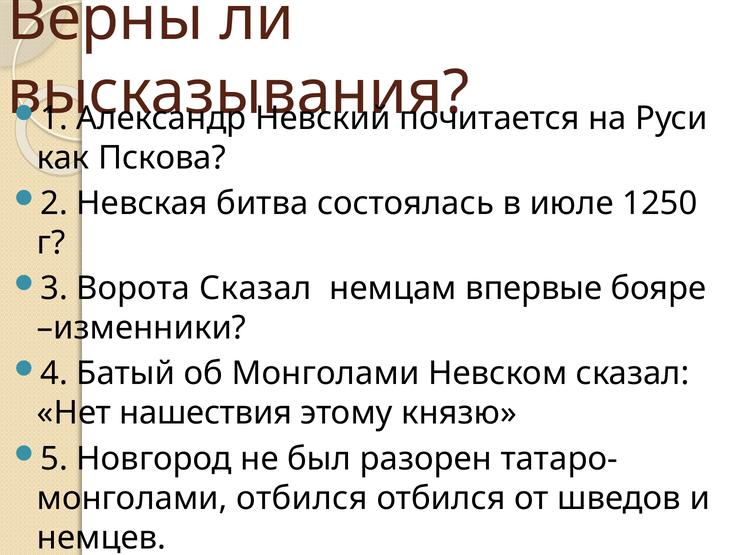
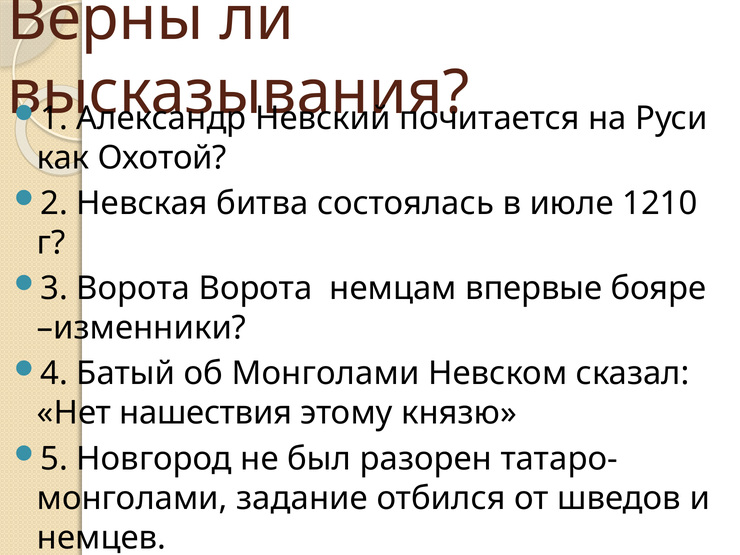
Пскова: Пскова -> Охотой
1250: 1250 -> 1210
Ворота Сказал: Сказал -> Ворота
монголами отбился: отбился -> задание
